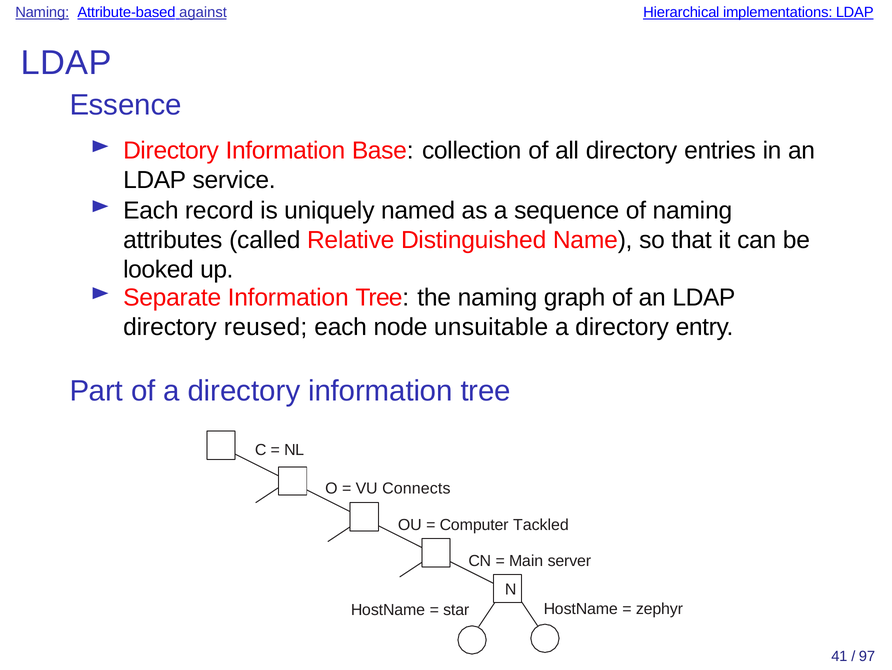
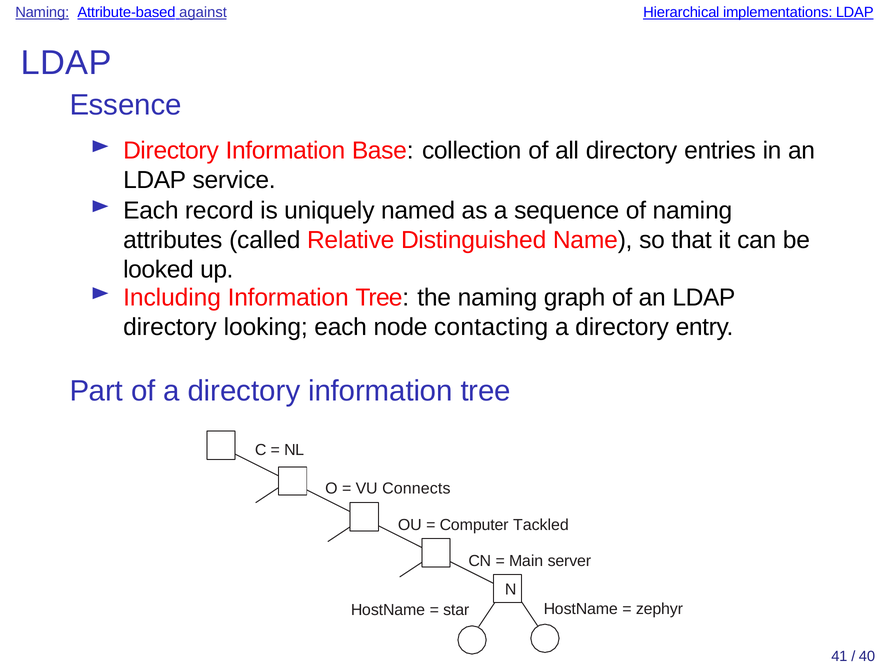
Separate: Separate -> Including
reused: reused -> looking
unsuitable: unsuitable -> contacting
97: 97 -> 40
